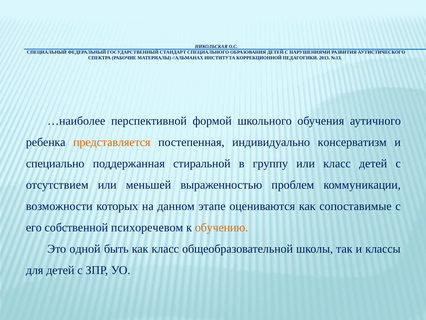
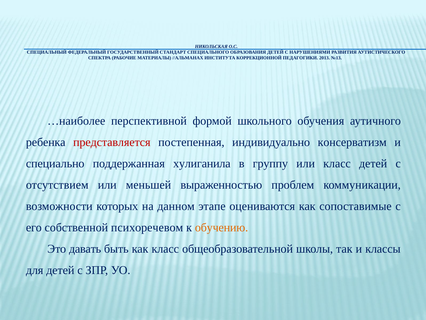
представляется colour: orange -> red
стиральной: стиральной -> хулиганила
одной: одной -> давать
